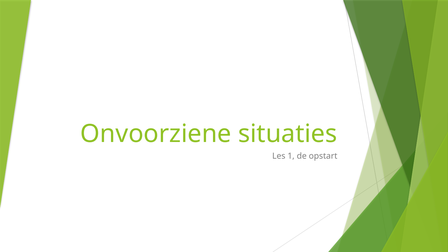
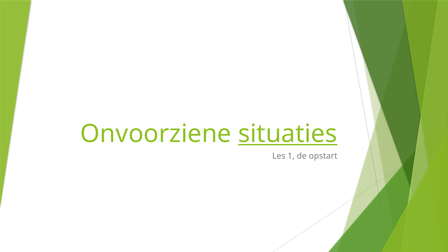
situaties underline: none -> present
